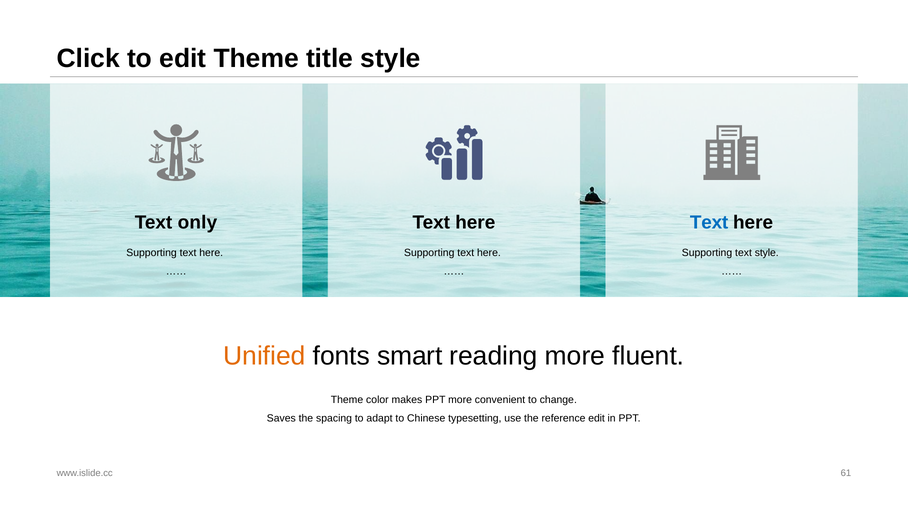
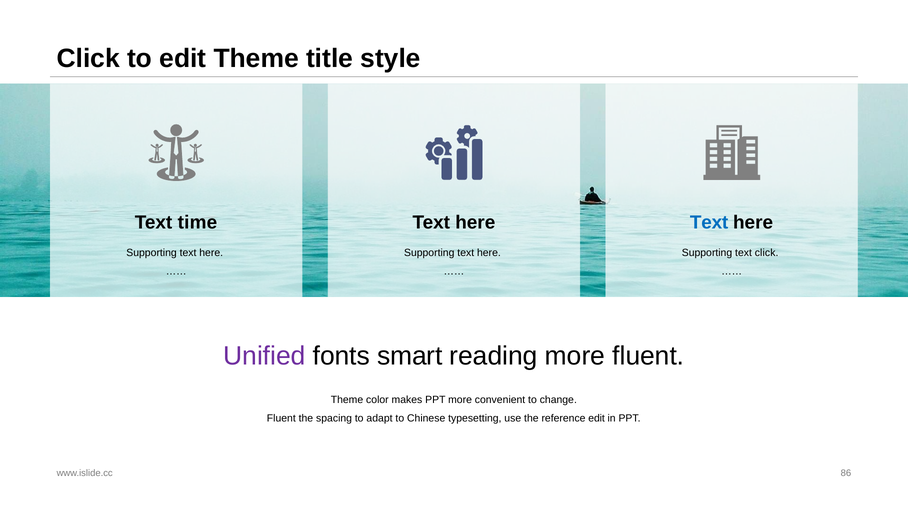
only: only -> time
text style: style -> click
Unified colour: orange -> purple
Saves at (281, 418): Saves -> Fluent
61: 61 -> 86
